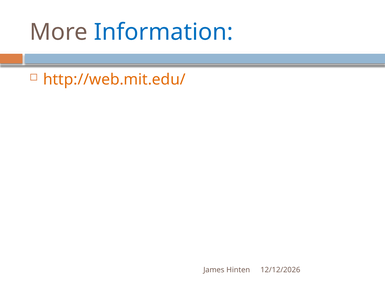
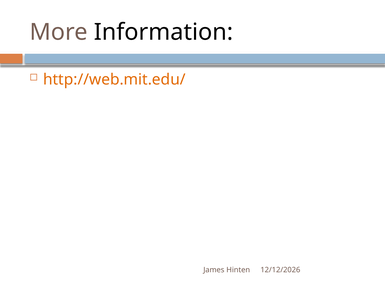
Information colour: blue -> black
